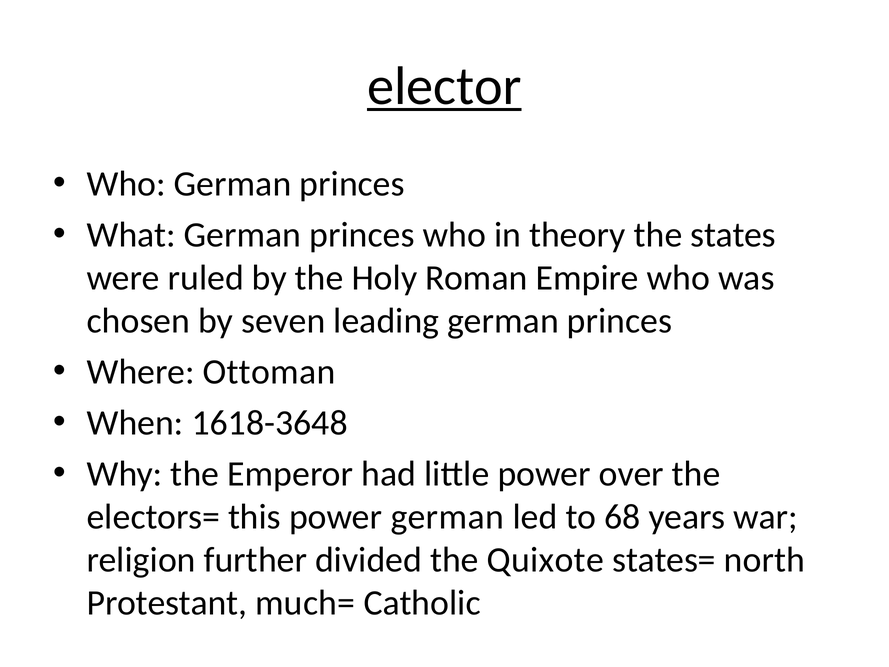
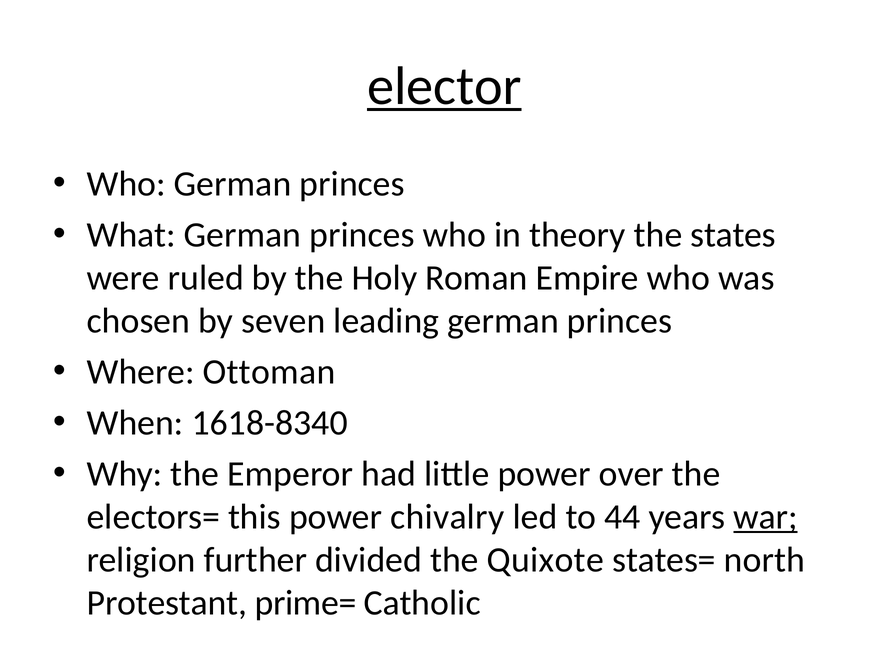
1618-3648: 1618-3648 -> 1618-8340
power german: german -> chivalry
68: 68 -> 44
war underline: none -> present
much=: much= -> prime=
